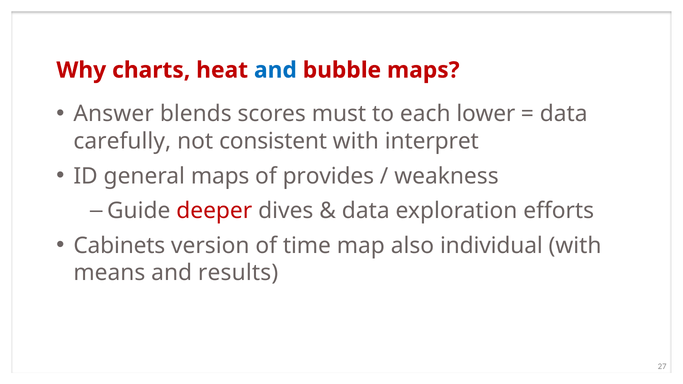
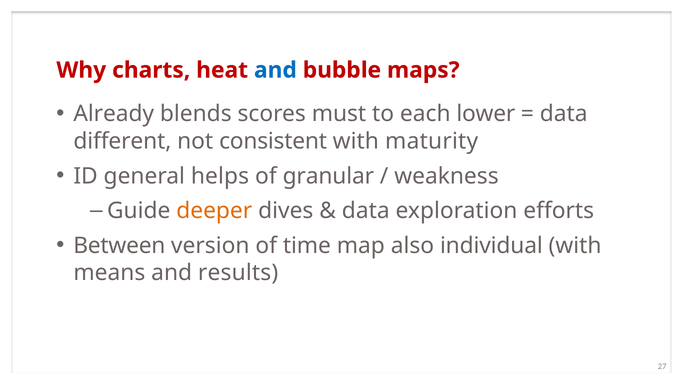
Answer: Answer -> Already
carefully: carefully -> different
interpret: interpret -> maturity
general maps: maps -> helps
provides: provides -> granular
deeper colour: red -> orange
Cabinets: Cabinets -> Between
